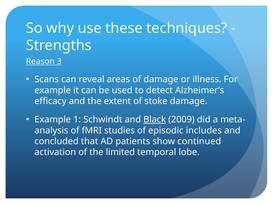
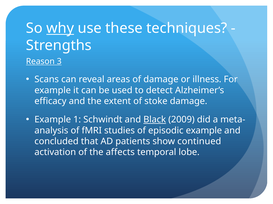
why underline: none -> present
episodic includes: includes -> example
limited: limited -> affects
